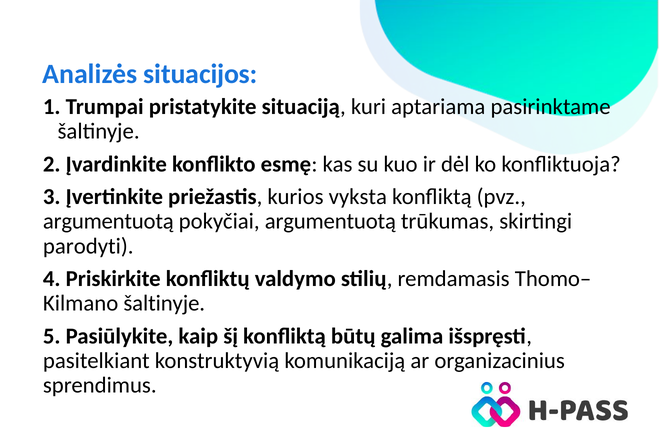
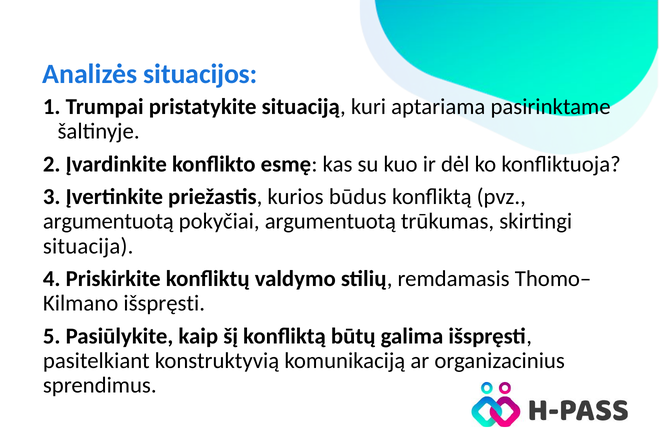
vyksta: vyksta -> būdus
parodyti: parodyti -> situacija
šaltinyje at (164, 304): šaltinyje -> išspręsti
